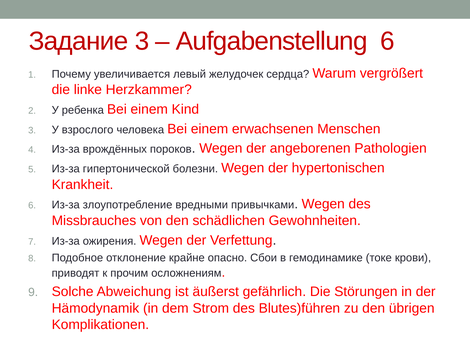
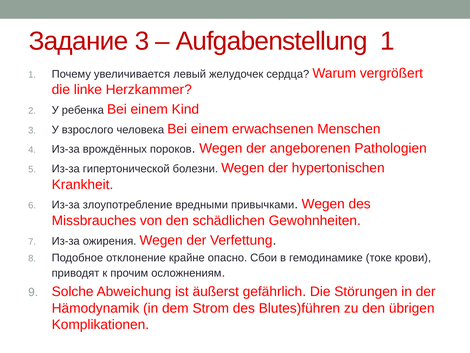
Aufgabenstellung 6: 6 -> 1
